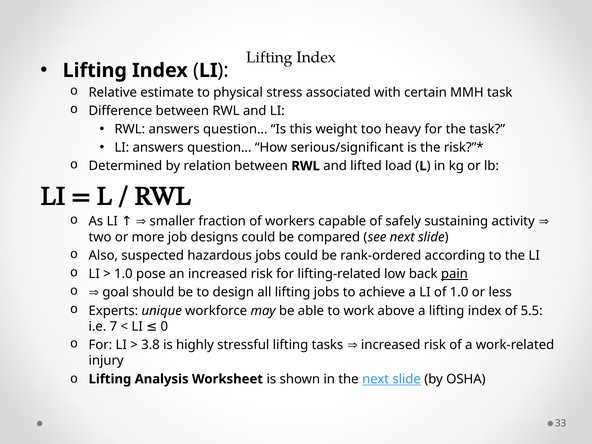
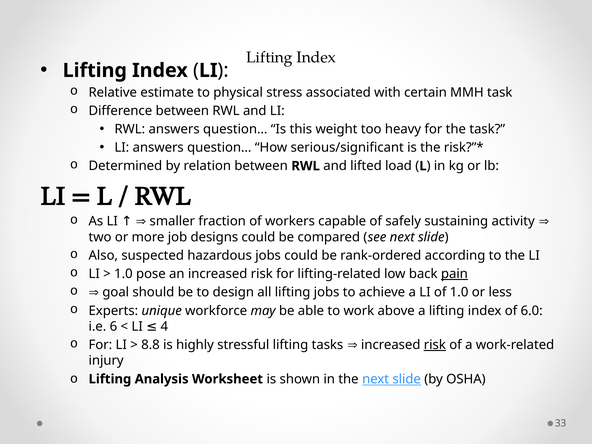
5.5: 5.5 -> 6.0
7: 7 -> 6
0: 0 -> 4
3.8: 3.8 -> 8.8
risk at (435, 345) underline: none -> present
